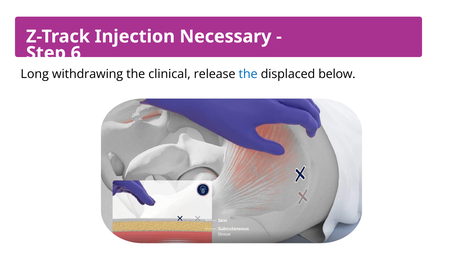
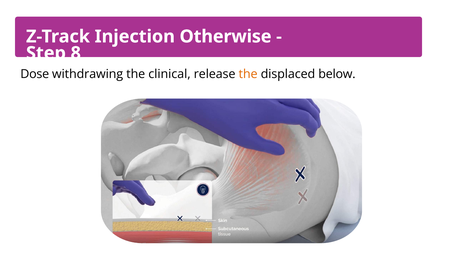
Necessary: Necessary -> Otherwise
6: 6 -> 8
Long: Long -> Dose
the at (248, 74) colour: blue -> orange
